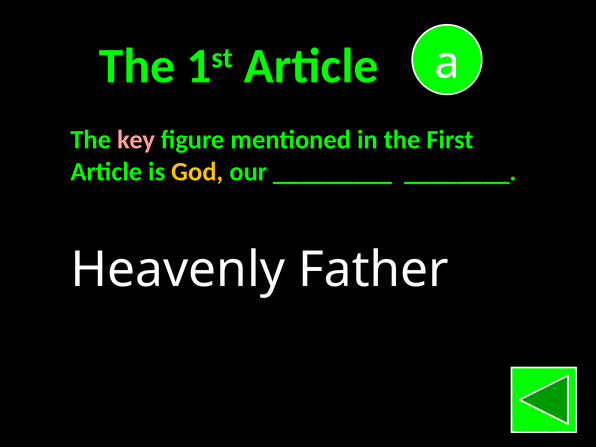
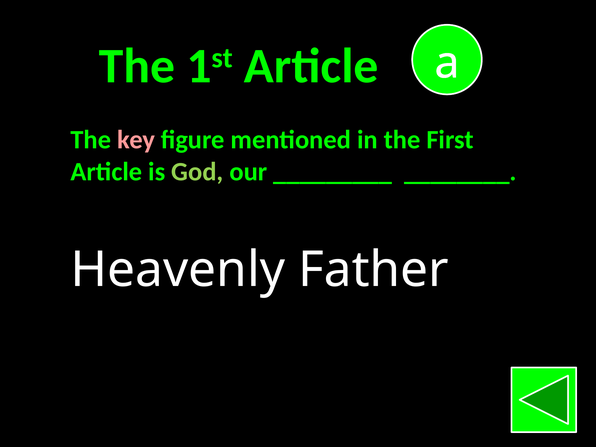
God colour: yellow -> light green
